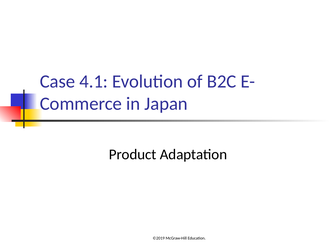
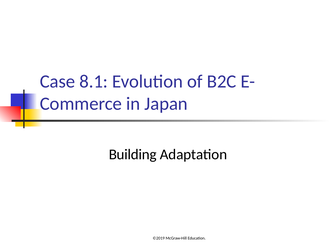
4.1: 4.1 -> 8.1
Product: Product -> Building
